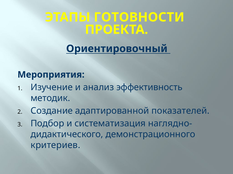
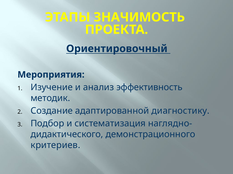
ГОТОВНОСТИ: ГОТОВНОСТИ -> ЗНАЧИМОСТЬ
показателей: показателей -> диагностику
